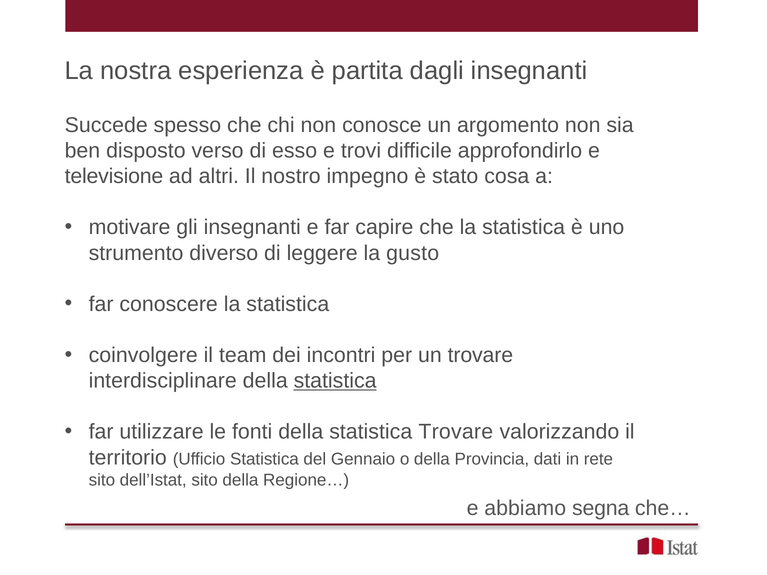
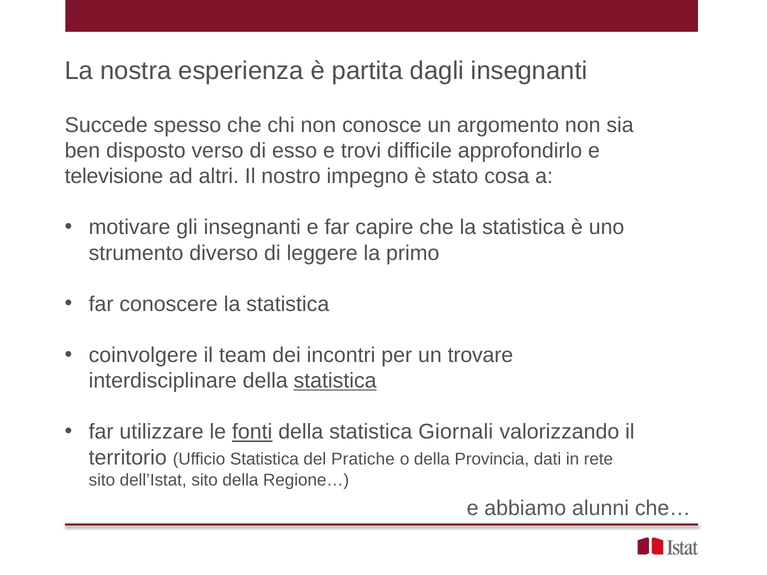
gusto: gusto -> primo
fonti underline: none -> present
statistica Trovare: Trovare -> Giornali
Gennaio: Gennaio -> Pratiche
segna: segna -> alunni
